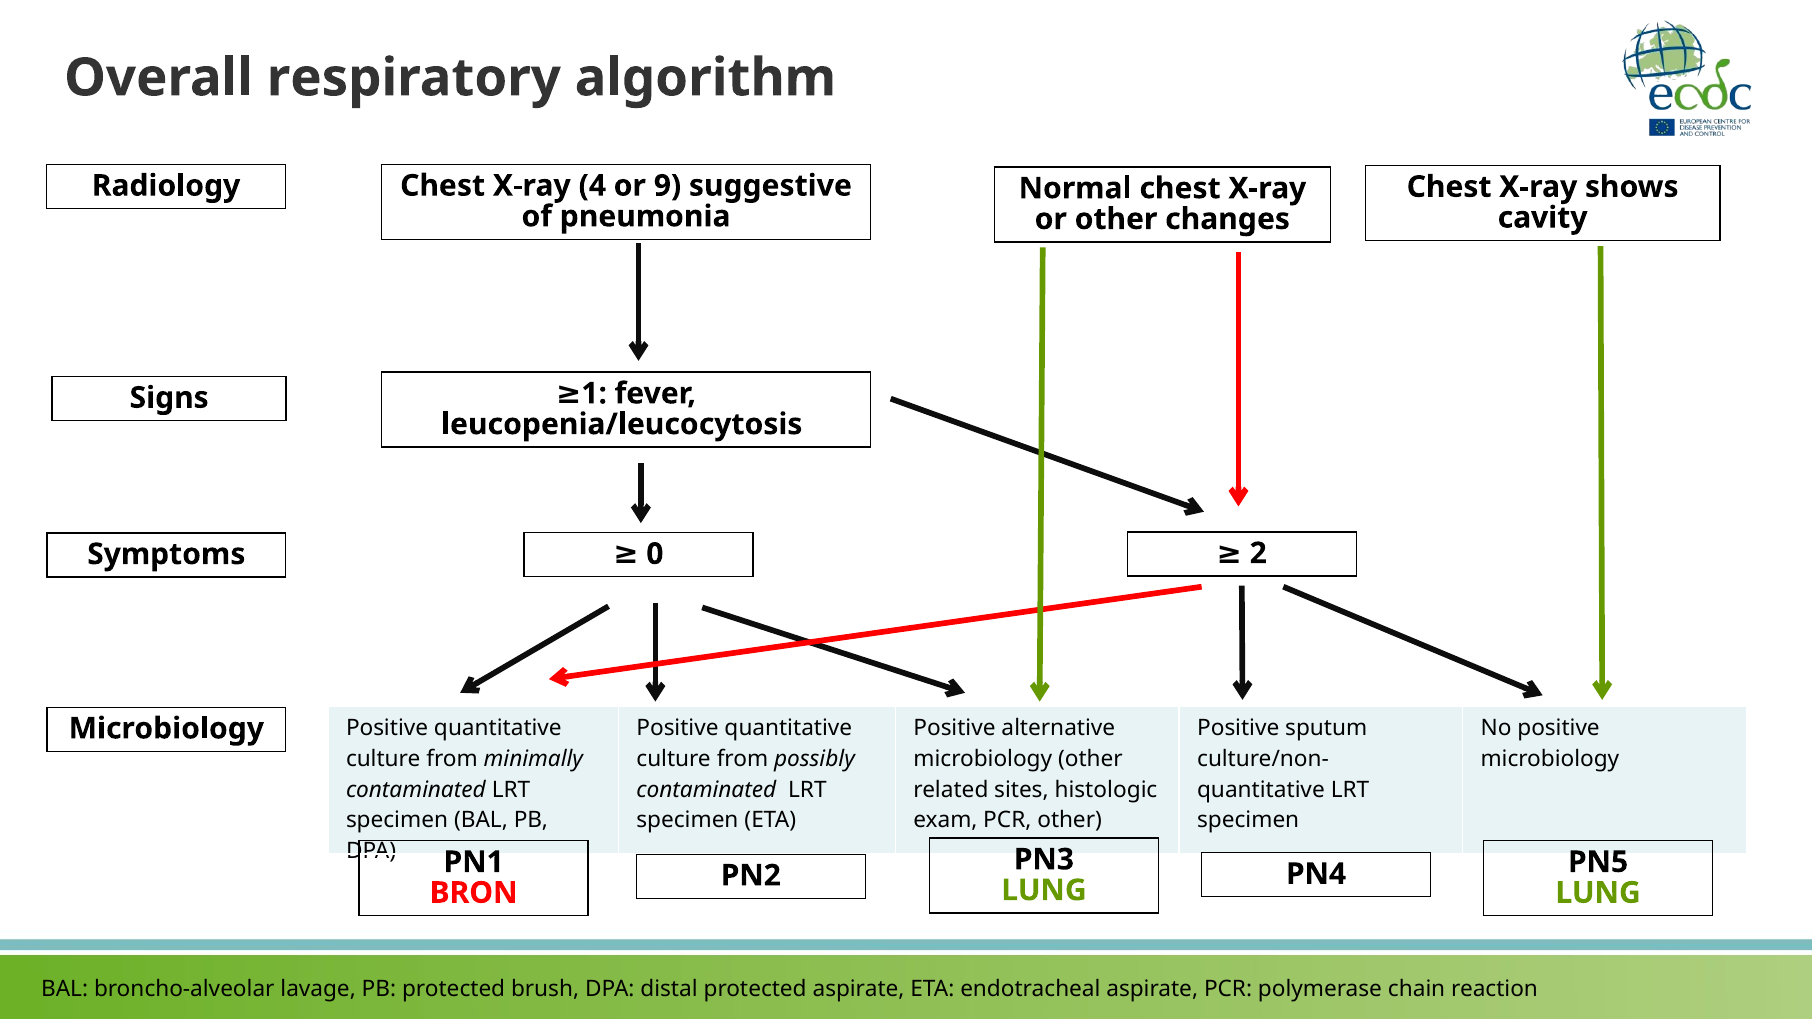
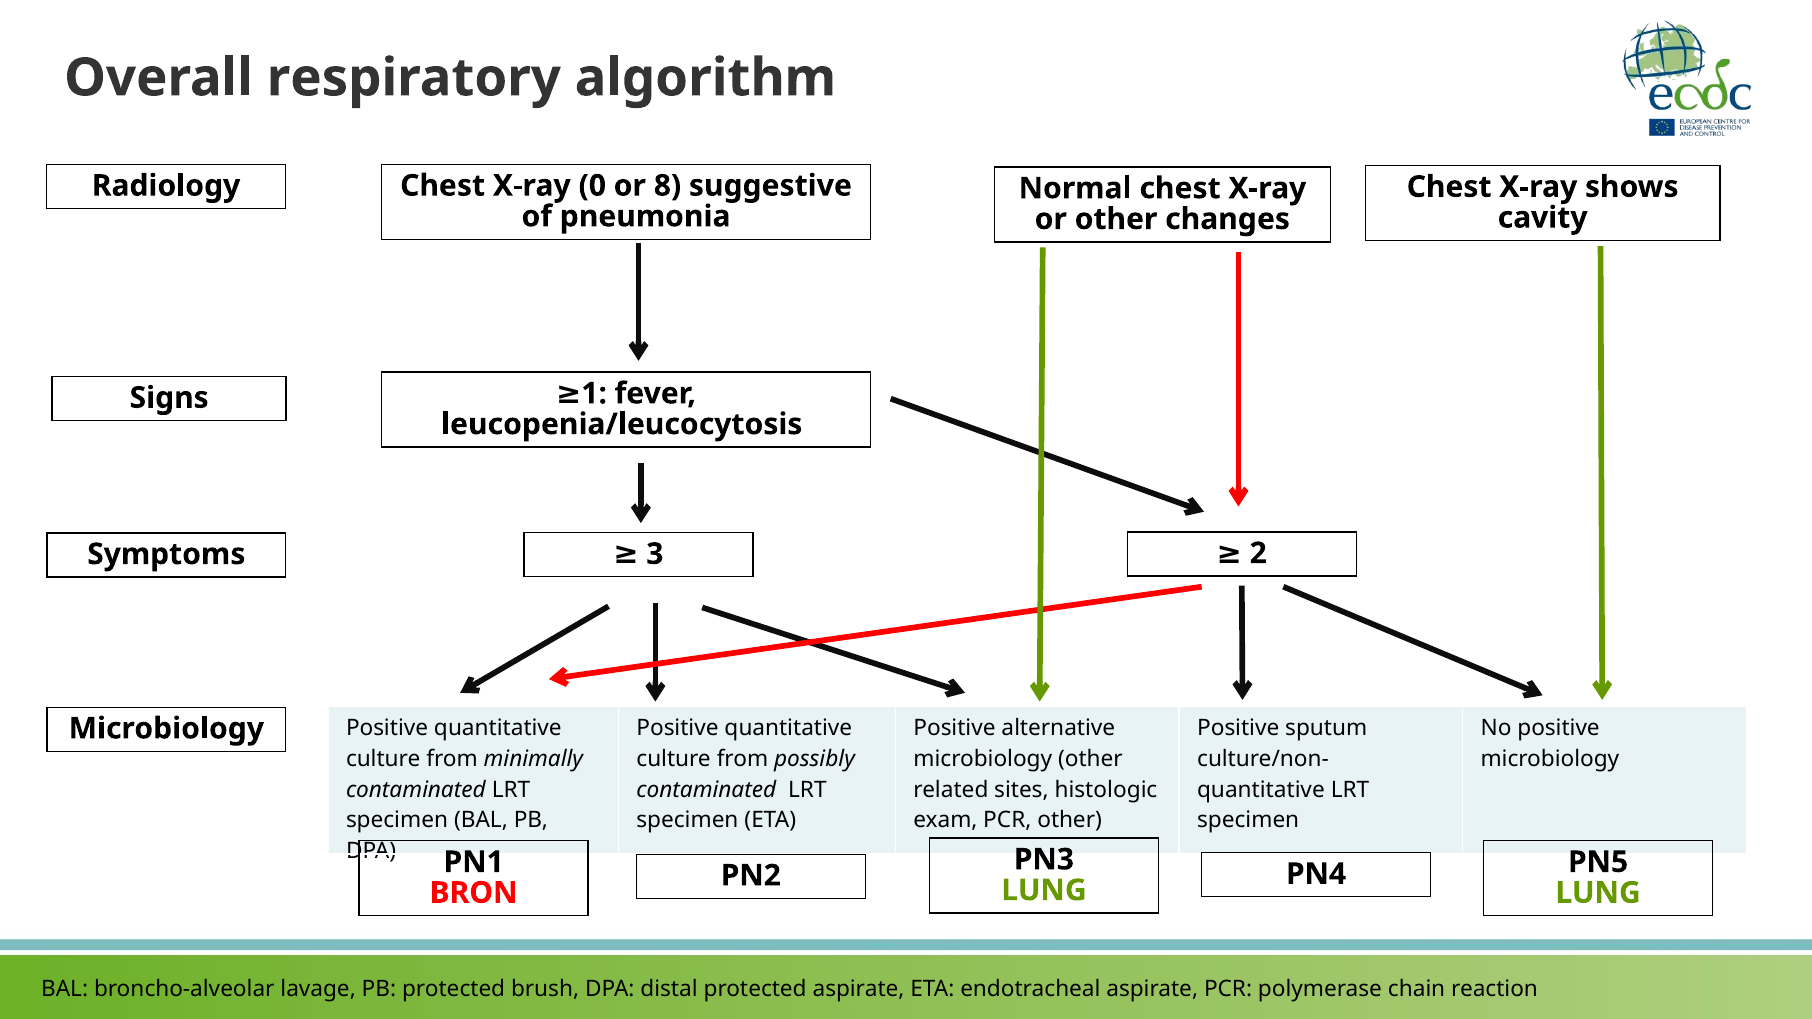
4: 4 -> 0
9: 9 -> 8
0: 0 -> 3
